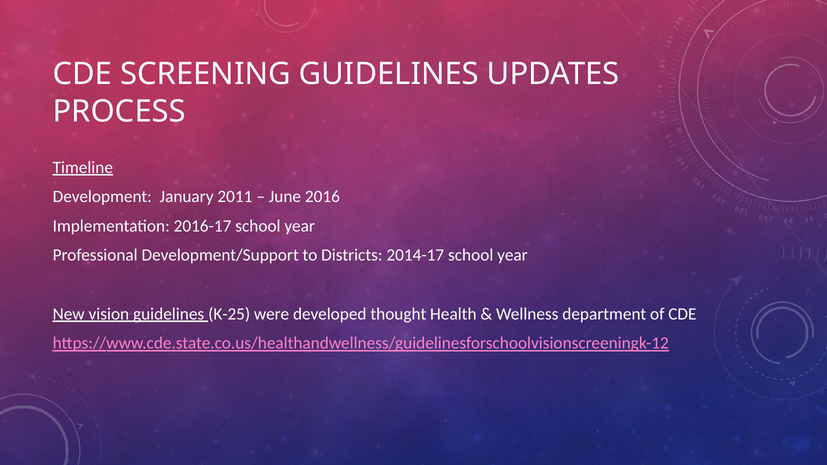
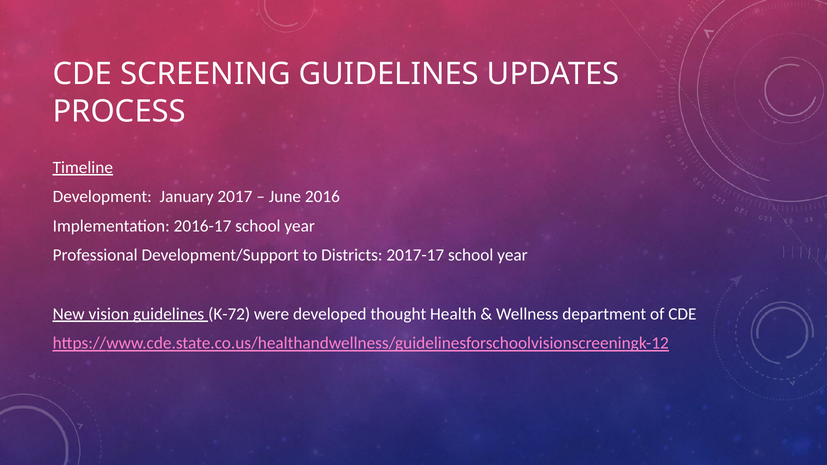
2011: 2011 -> 2017
2014-17: 2014-17 -> 2017-17
K-25: K-25 -> K-72
